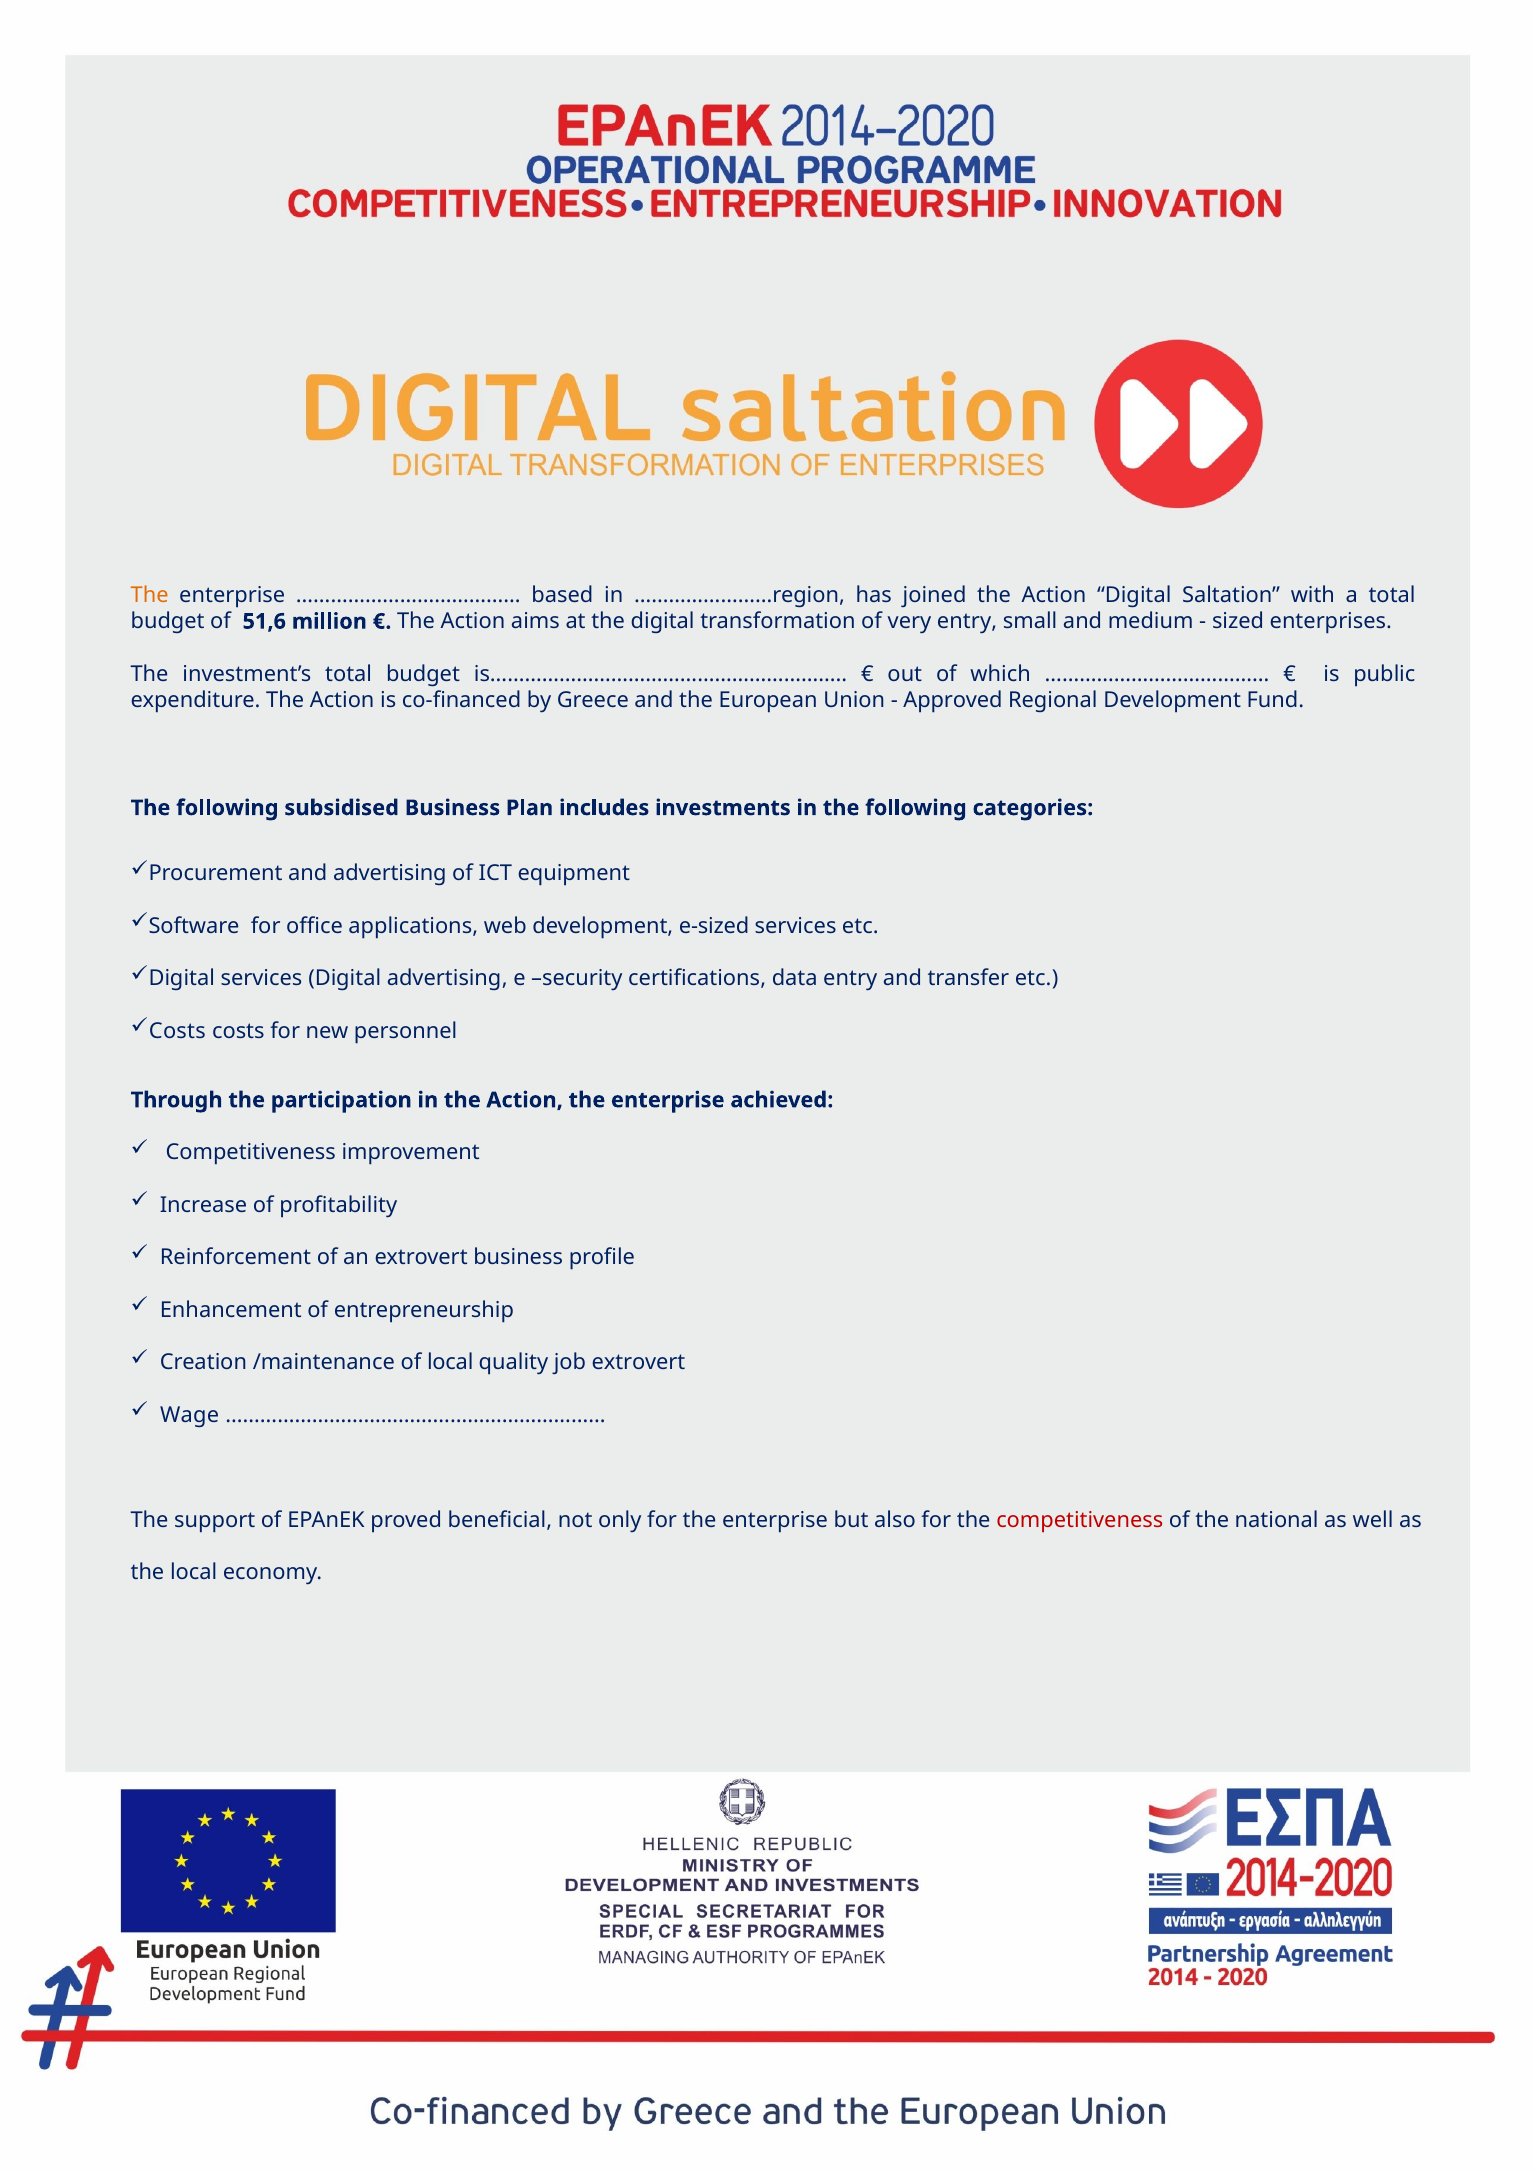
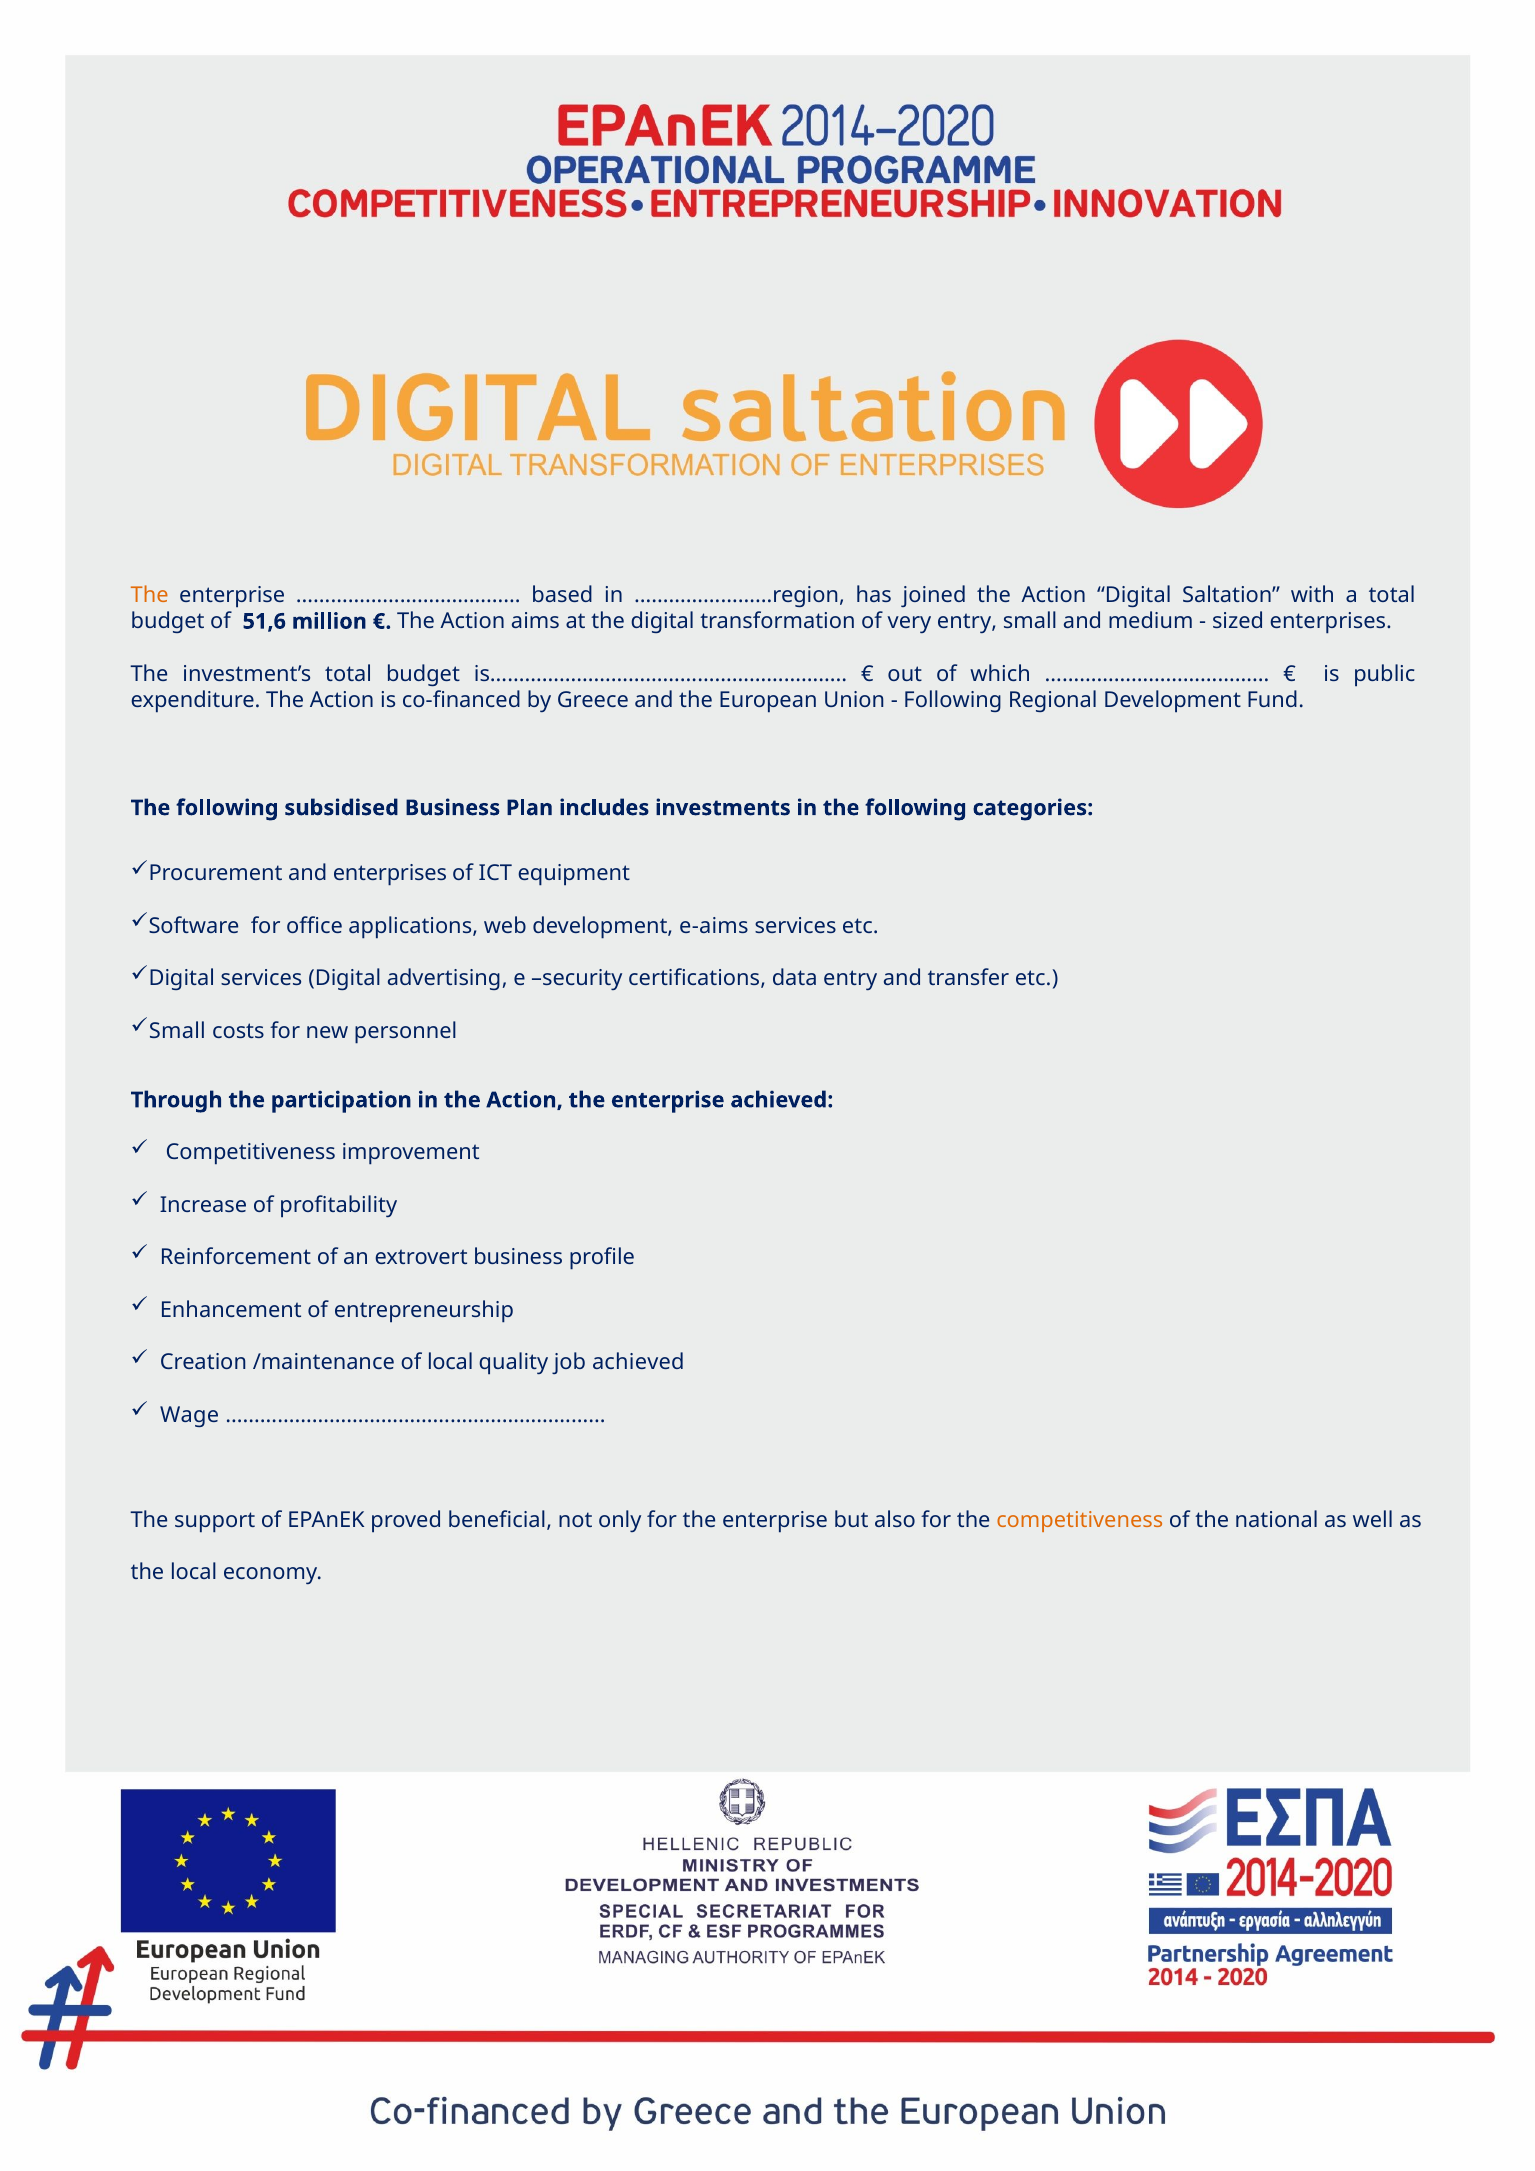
Approved at (953, 700): Approved -> Following
and advertising: advertising -> enterprises
e-sized: e-sized -> e-aims
Costs at (177, 1031): Costs -> Small
job extrovert: extrovert -> achieved
competitiveness at (1080, 1520) colour: red -> orange
